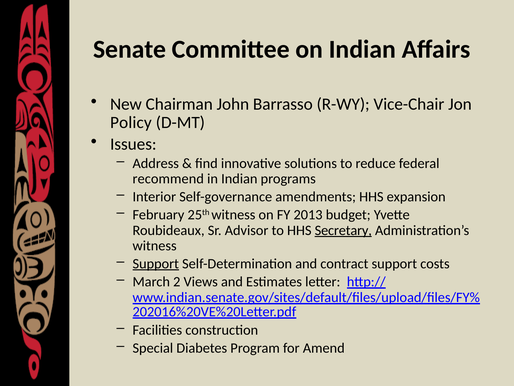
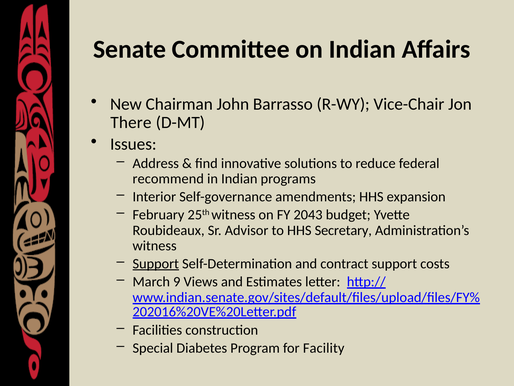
Policy: Policy -> There
2013: 2013 -> 2043
Secretary underline: present -> none
2: 2 -> 9
Amend: Amend -> Facility
